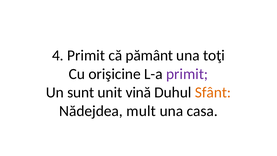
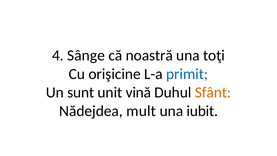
4 Primit: Primit -> Sânge
pământ: pământ -> noastră
primit at (187, 74) colour: purple -> blue
casa: casa -> iubit
